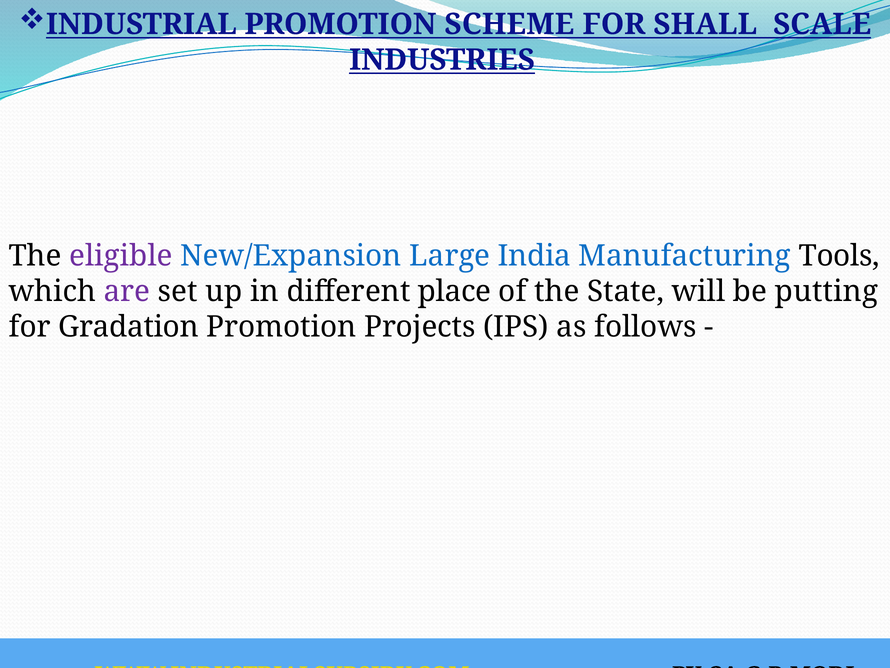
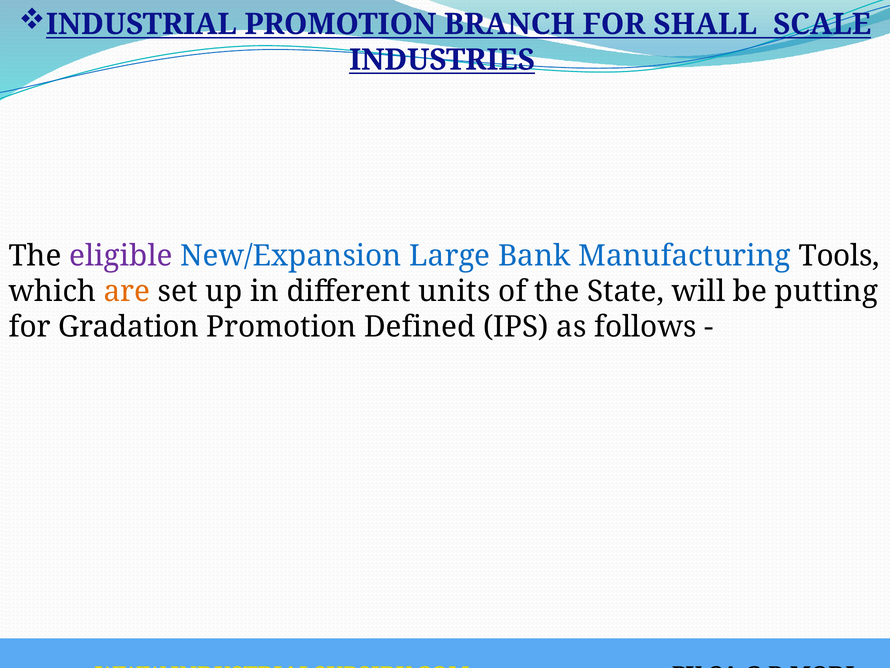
SCHEME: SCHEME -> BRANCH
India: India -> Bank
are colour: purple -> orange
place: place -> units
Projects: Projects -> Defined
